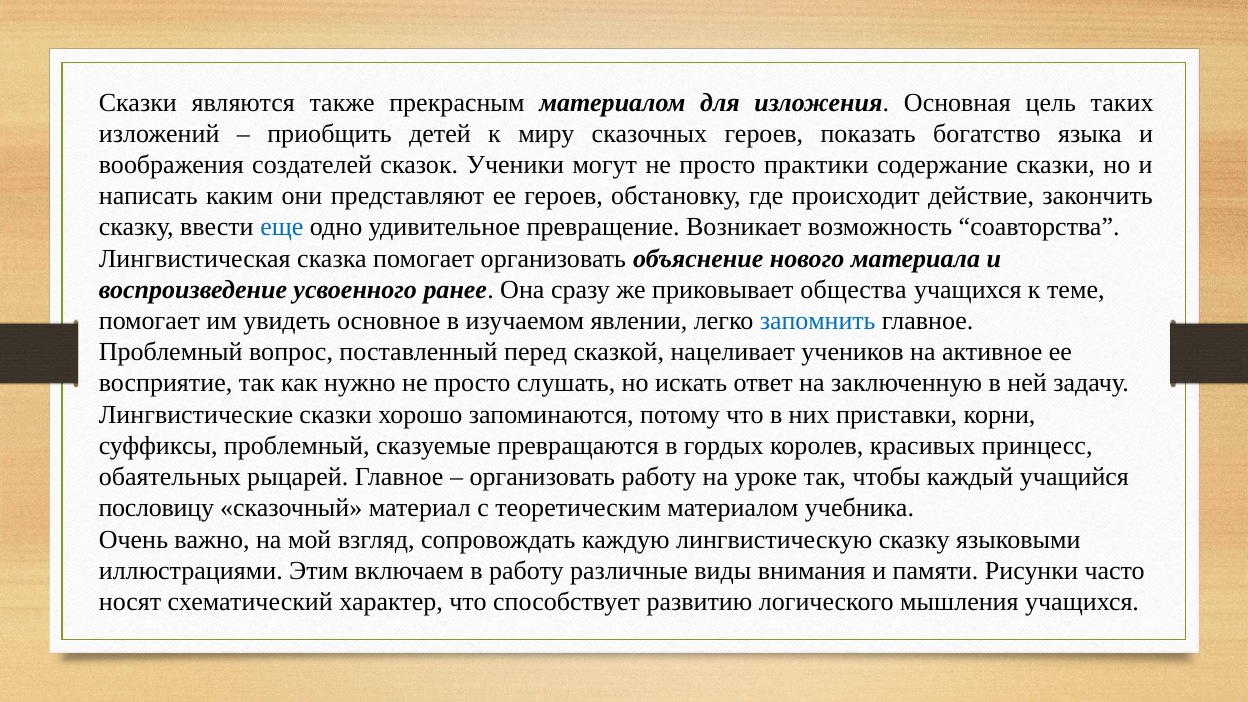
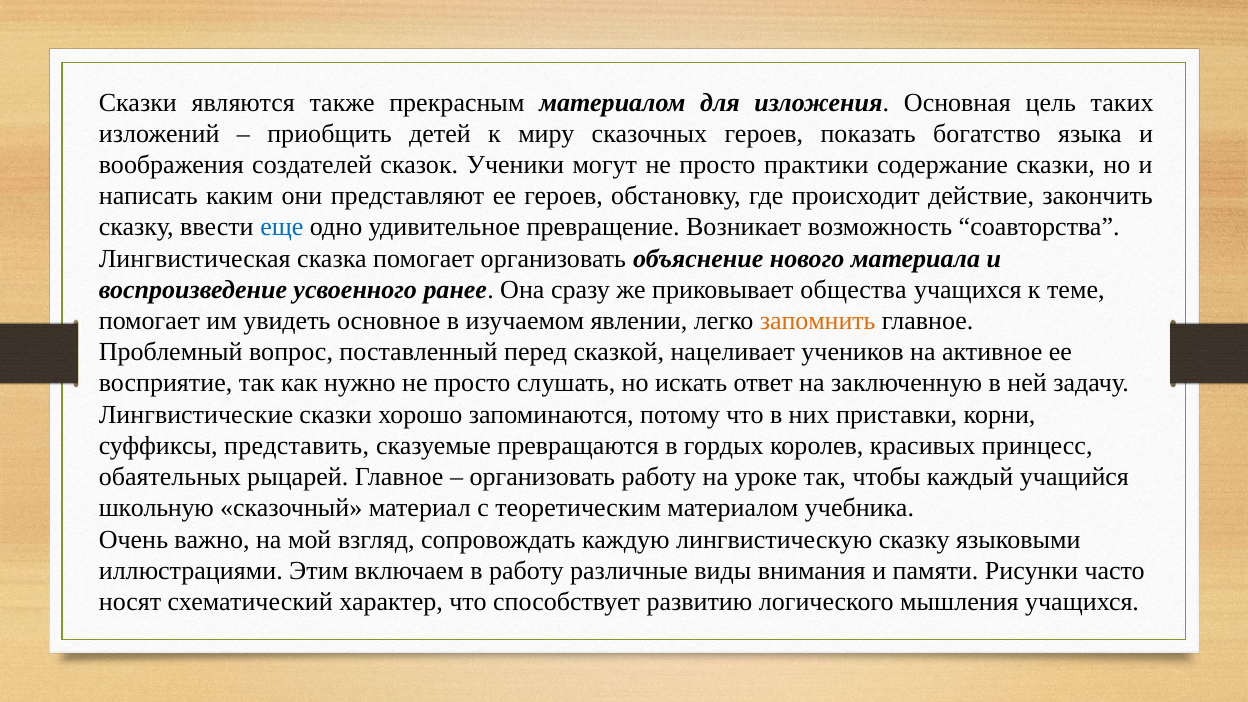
запомнить colour: blue -> orange
суффиксы проблемный: проблемный -> представить
пословицу: пословицу -> школьную
